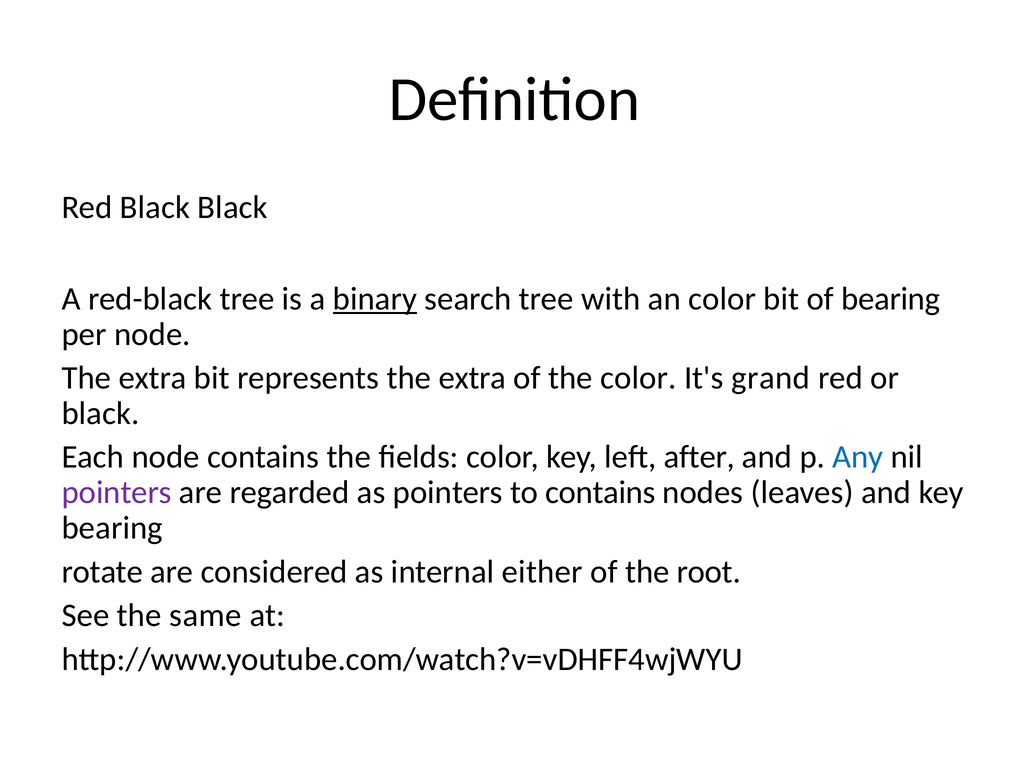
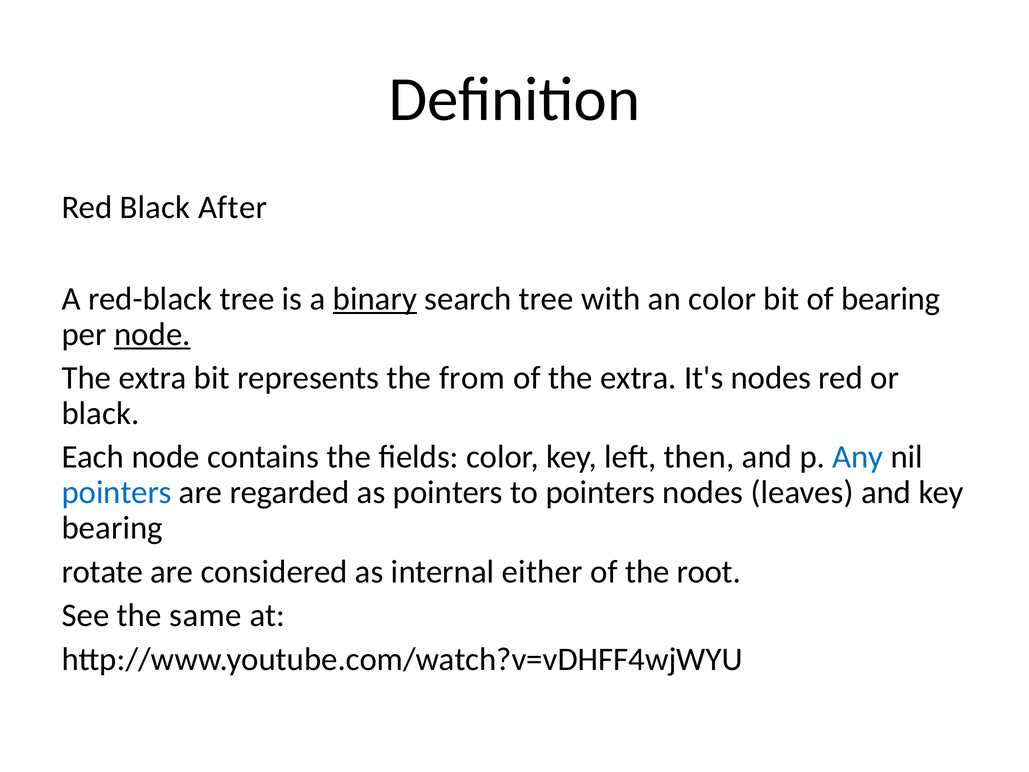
Black Black: Black -> After
node at (152, 334) underline: none -> present
represents the extra: extra -> from
of the color: color -> extra
It's grand: grand -> nodes
after: after -> then
pointers at (117, 492) colour: purple -> blue
to contains: contains -> pointers
